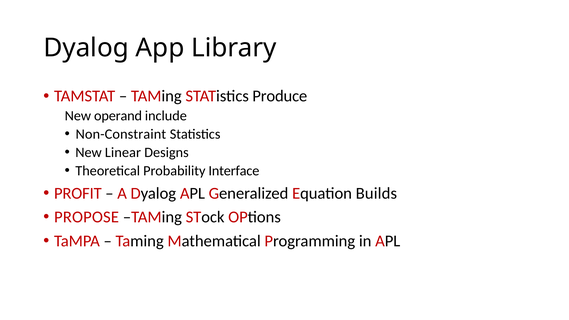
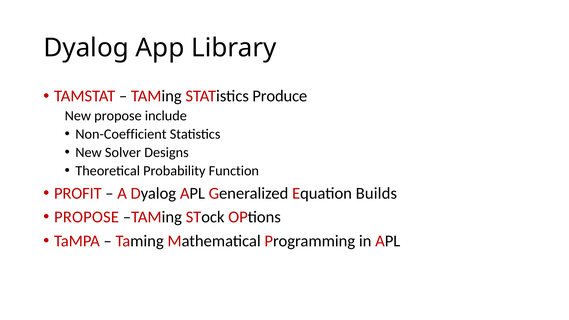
New operand: operand -> propose
Non-Constraint: Non-Constraint -> Non-Coefficient
Linear: Linear -> Solver
Interface: Interface -> Function
